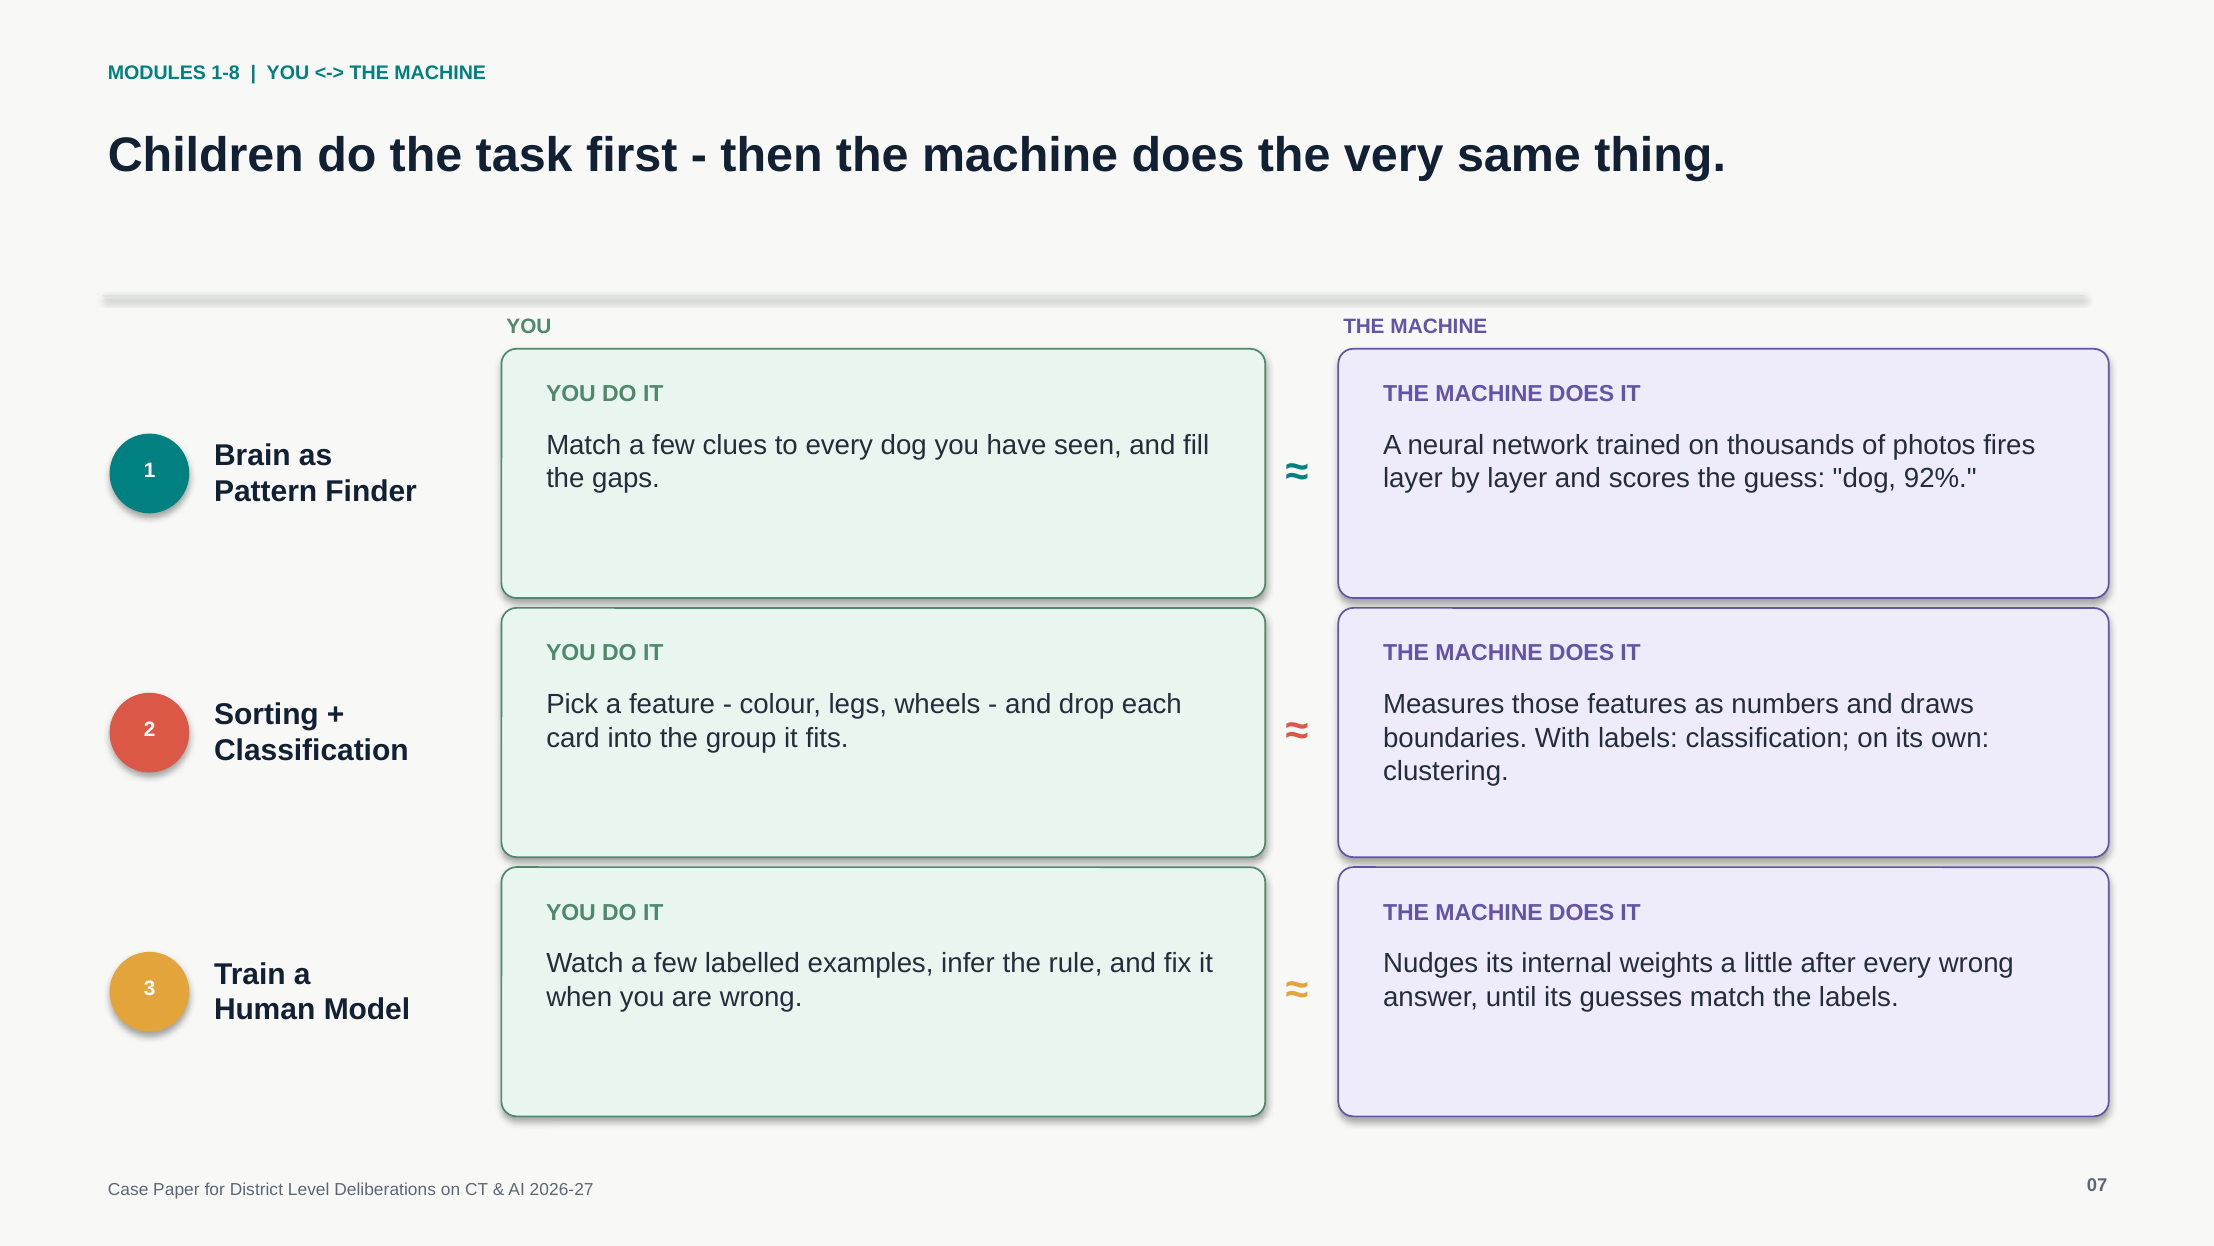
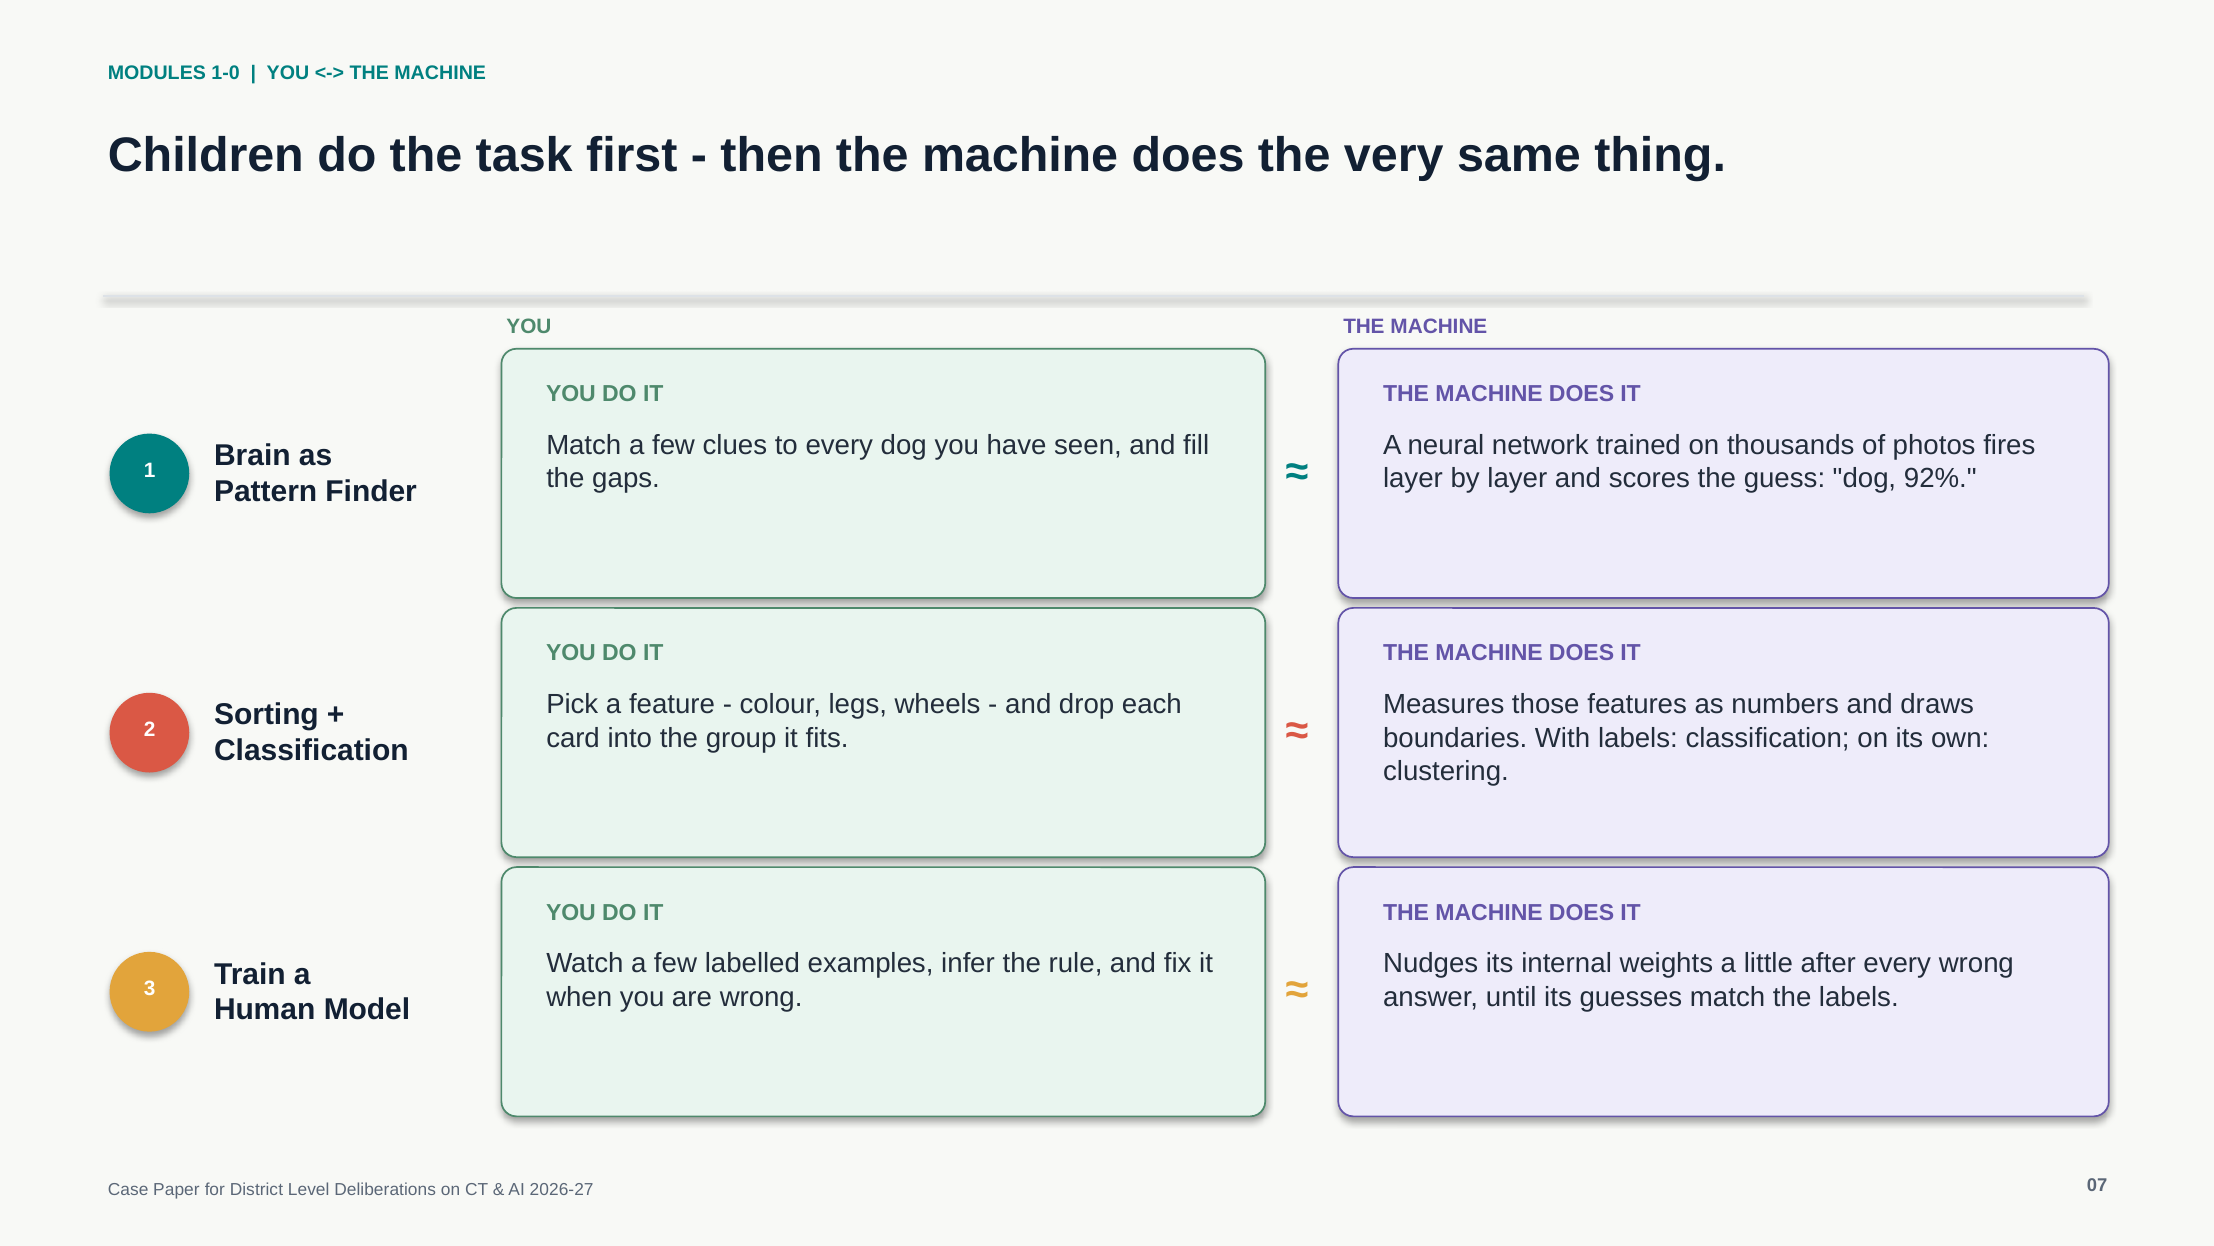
1-8: 1-8 -> 1-0
